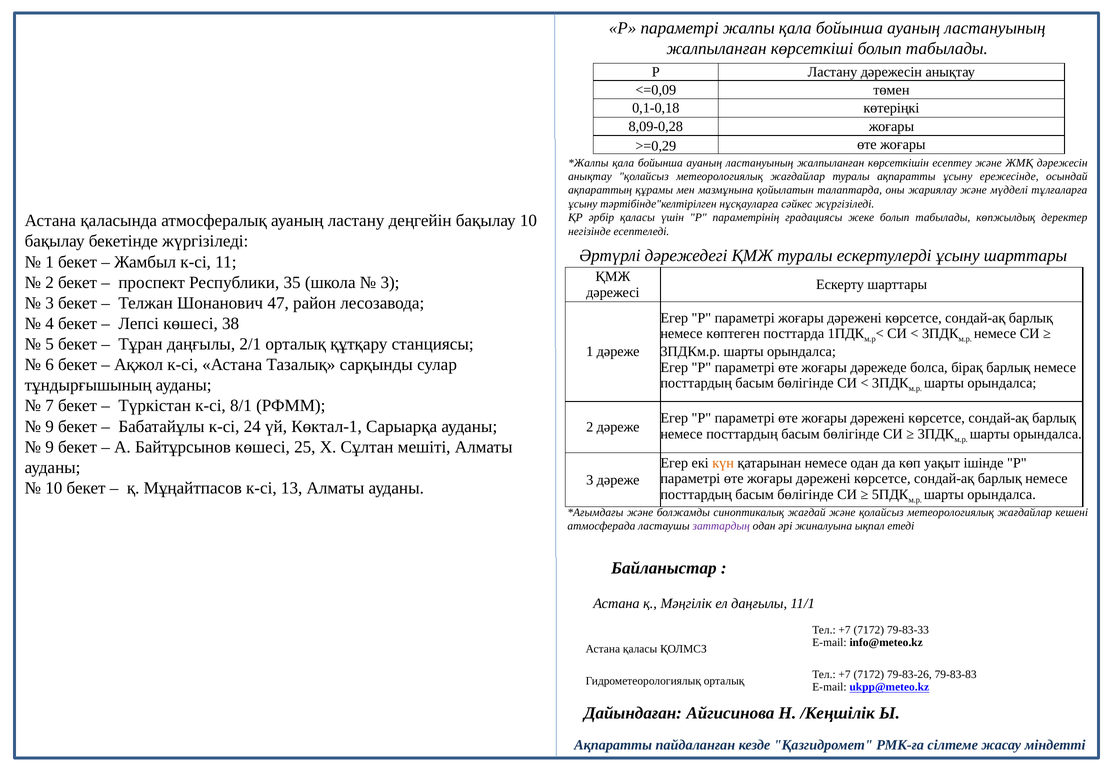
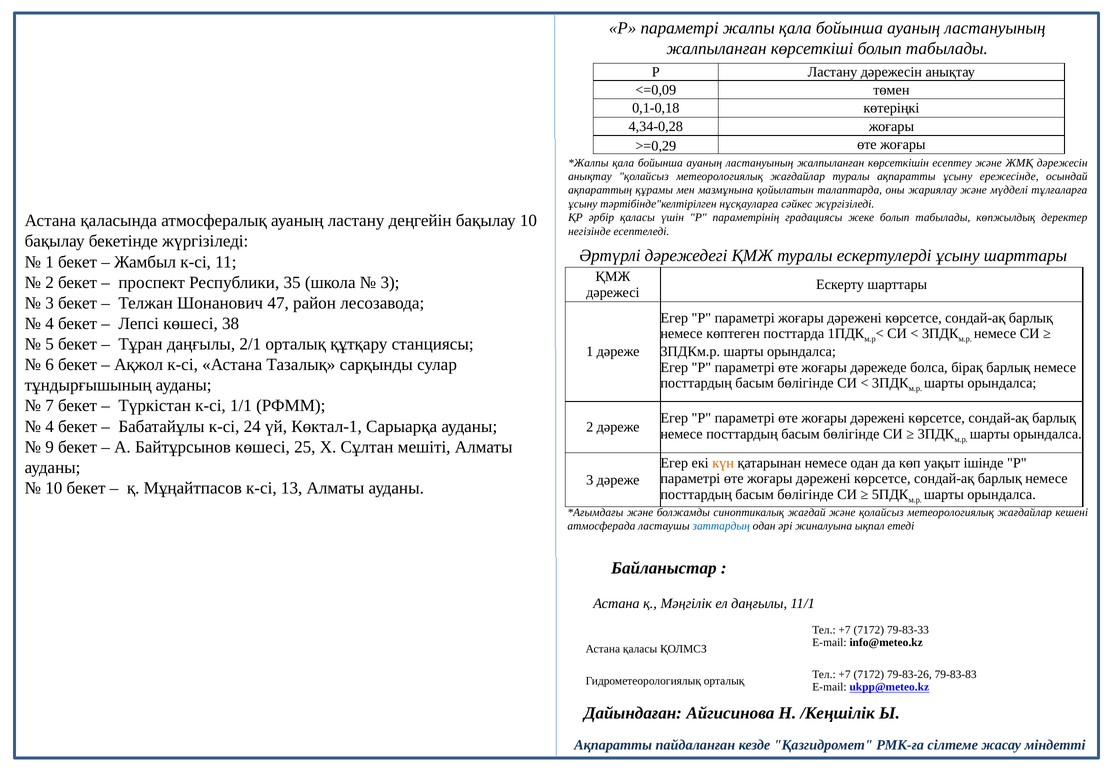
8,09-0,28: 8,09-0,28 -> 4,34-0,28
8/1: 8/1 -> 1/1
9 at (50, 426): 9 -> 4
заттардың colour: purple -> blue
